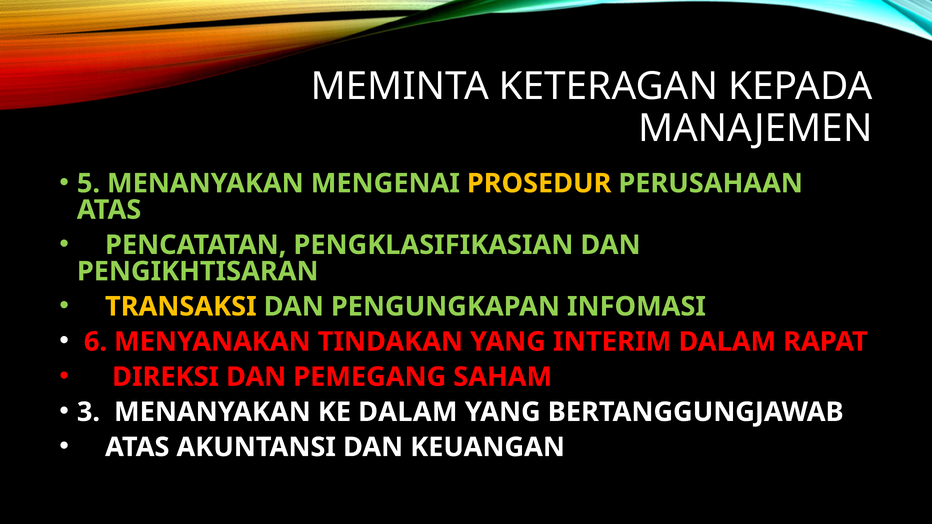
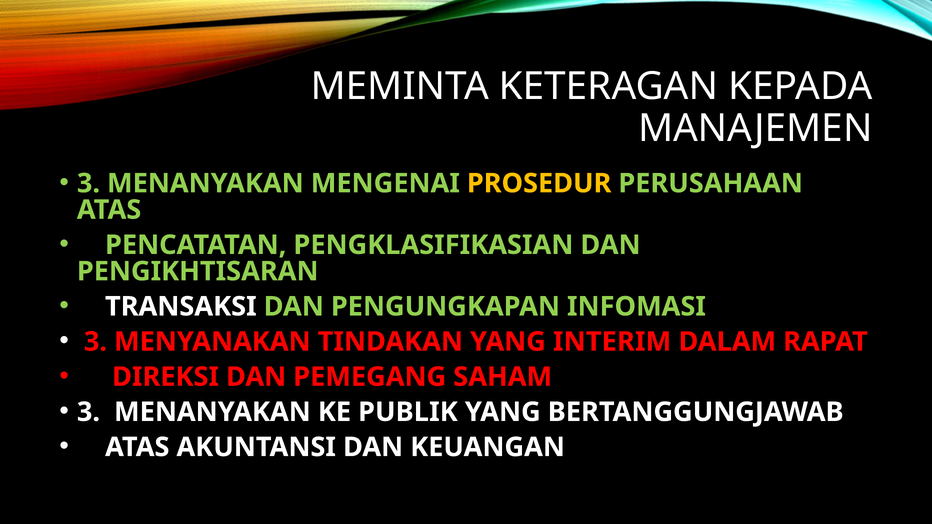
5 at (88, 183): 5 -> 3
TRANSAKSI colour: yellow -> white
6 at (95, 342): 6 -> 3
KE DALAM: DALAM -> PUBLIK
